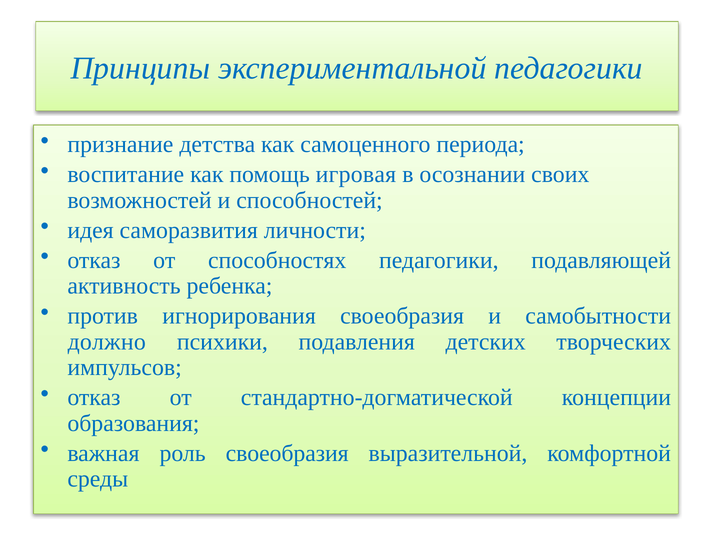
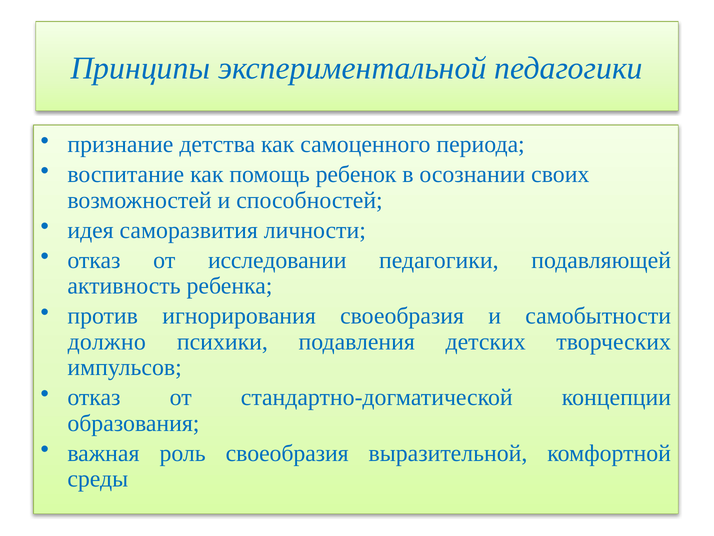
игровая: игровая -> ребенок
способностях: способностях -> исследовании
